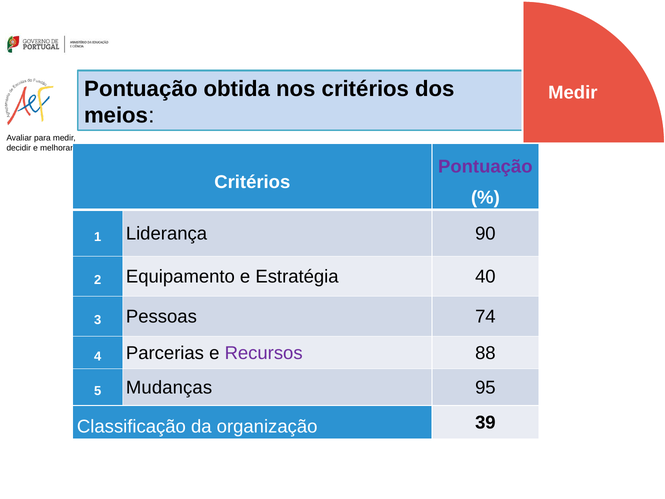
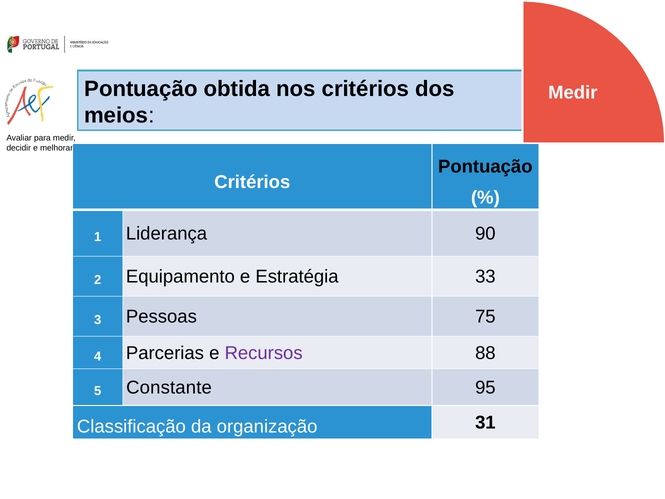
Pontuação at (485, 167) colour: purple -> black
40: 40 -> 33
74: 74 -> 75
Mudanças: Mudanças -> Constante
39: 39 -> 31
